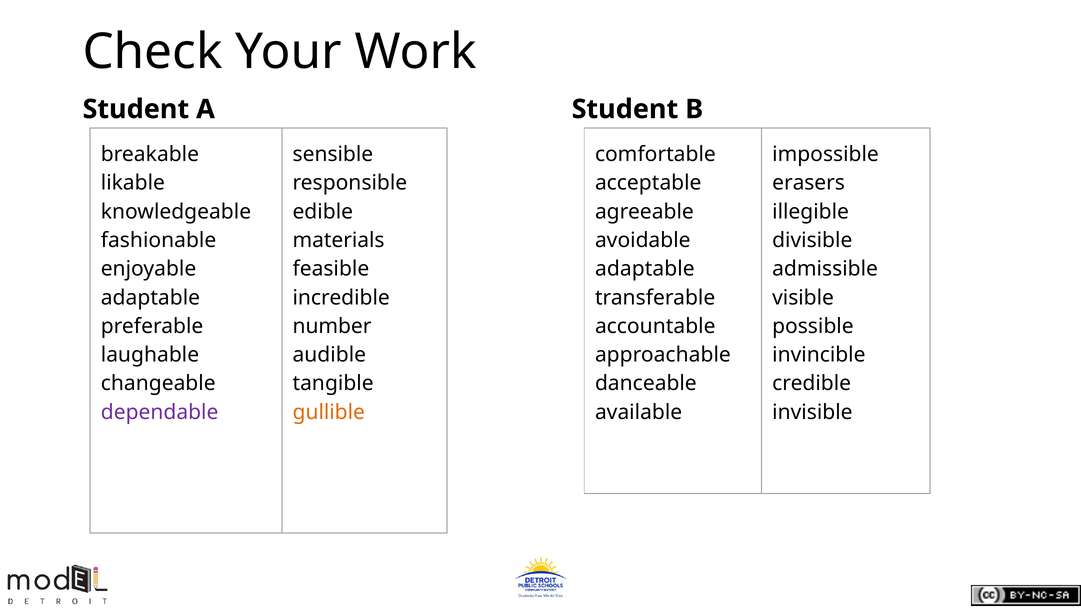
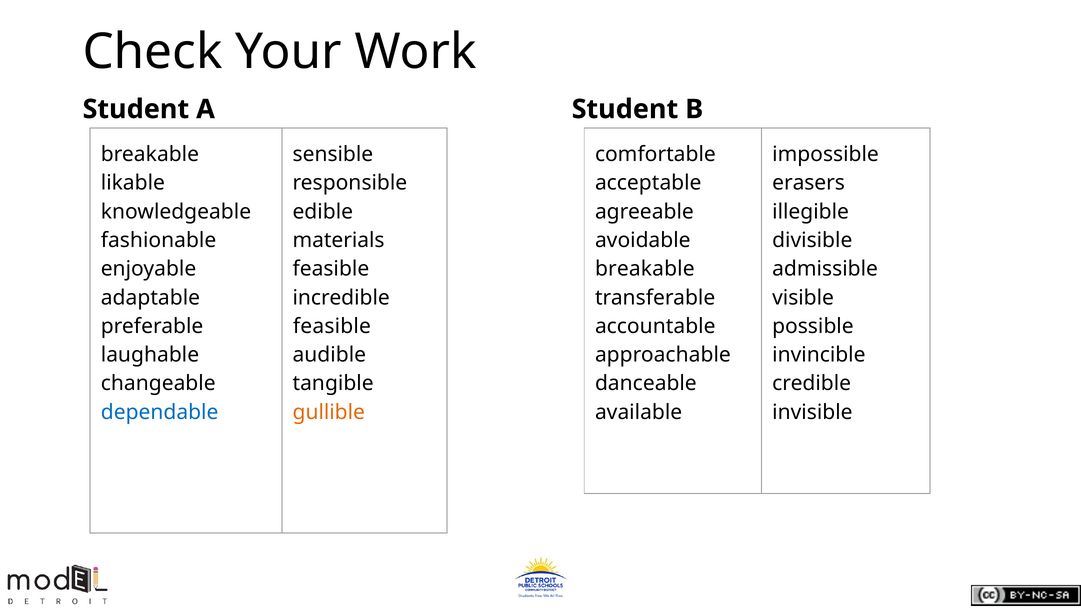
adaptable at (645, 269): adaptable -> breakable
number at (332, 326): number -> feasible
dependable colour: purple -> blue
